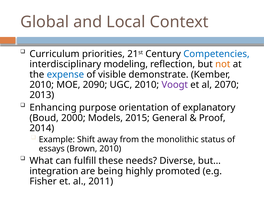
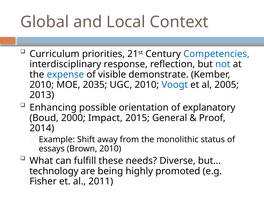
modeling: modeling -> response
not colour: orange -> blue
2090: 2090 -> 2035
Voogt colour: purple -> blue
2070: 2070 -> 2005
purpose: purpose -> possible
Models: Models -> Impact
integration: integration -> technology
